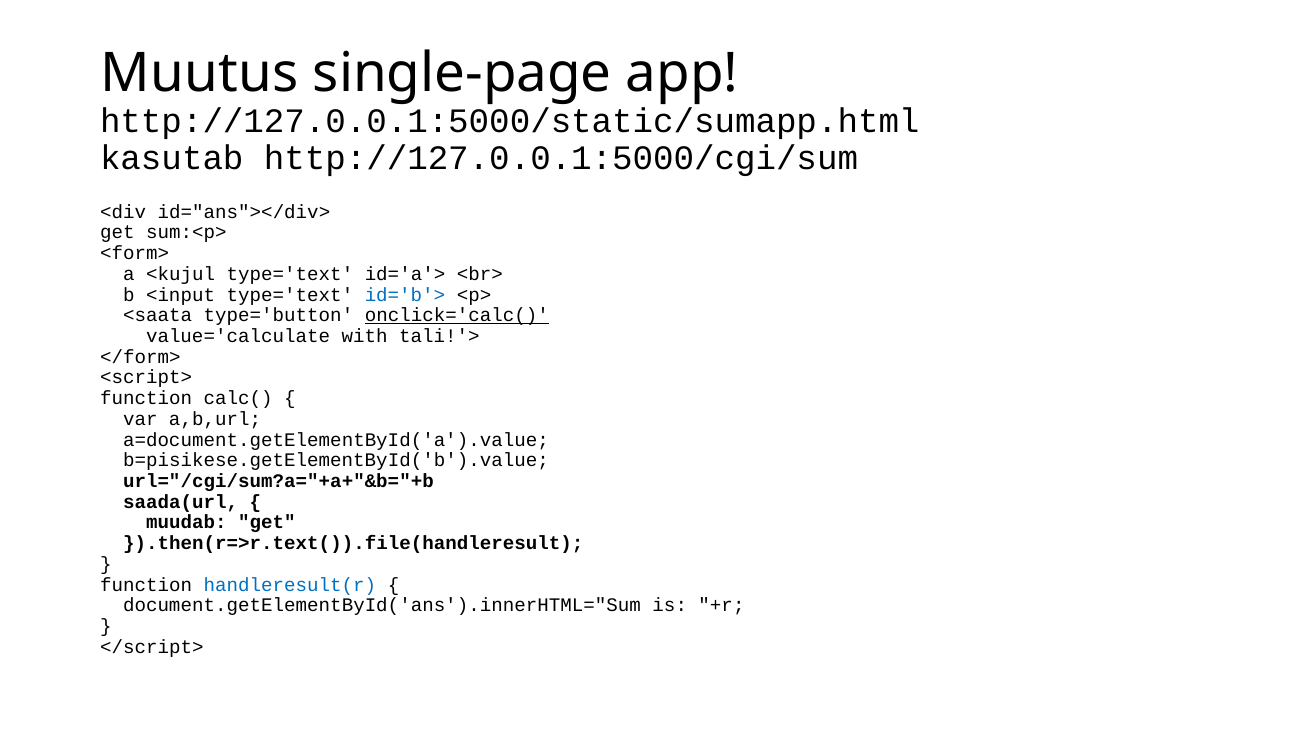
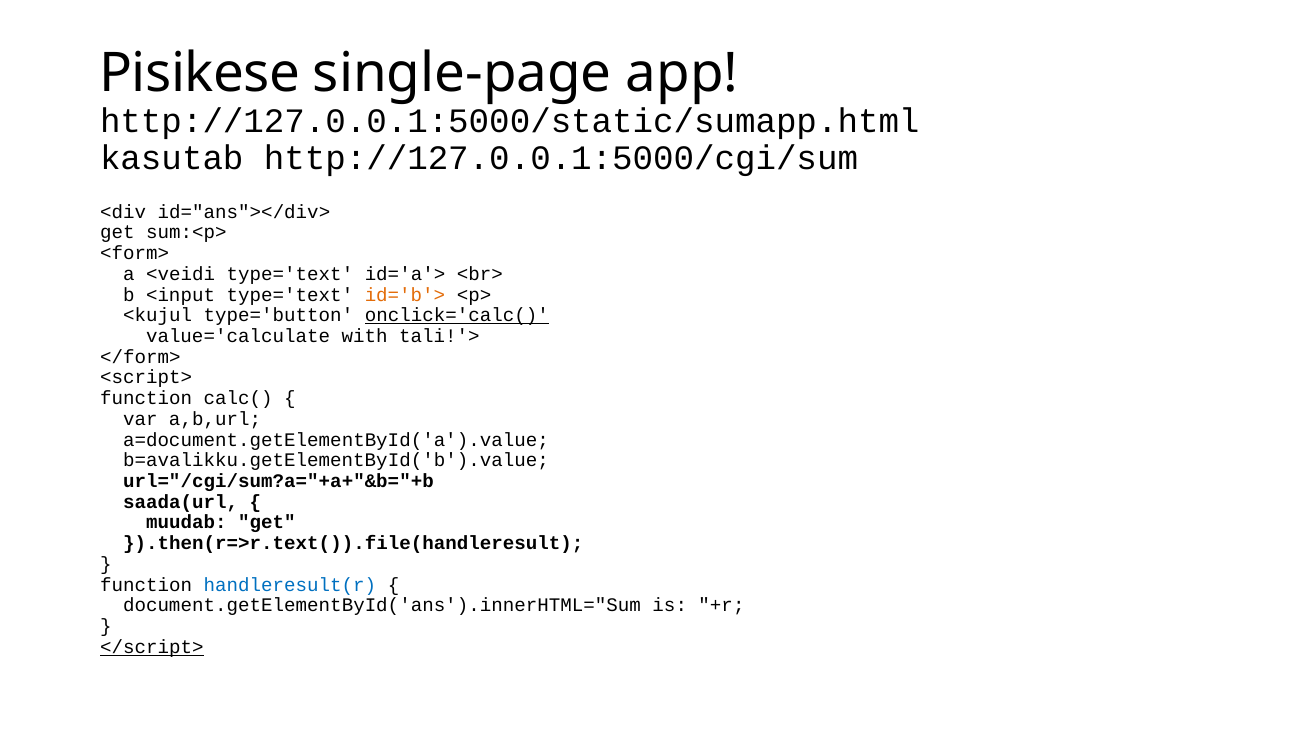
Muutus: Muutus -> Pisikese
<kujul: <kujul -> <veidi
id='b'> colour: blue -> orange
<saata: <saata -> <kujul
b=pisikese.getElementById('b').value: b=pisikese.getElementById('b').value -> b=avalikku.getElementById('b').value
</script> underline: none -> present
